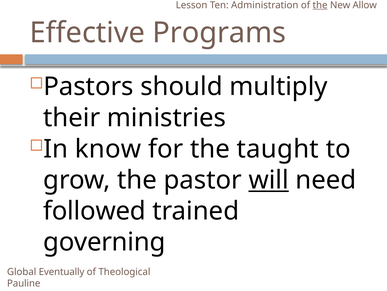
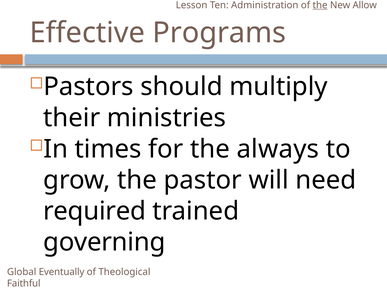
know: know -> times
taught: taught -> always
will underline: present -> none
followed: followed -> required
Pauline: Pauline -> Faithful
